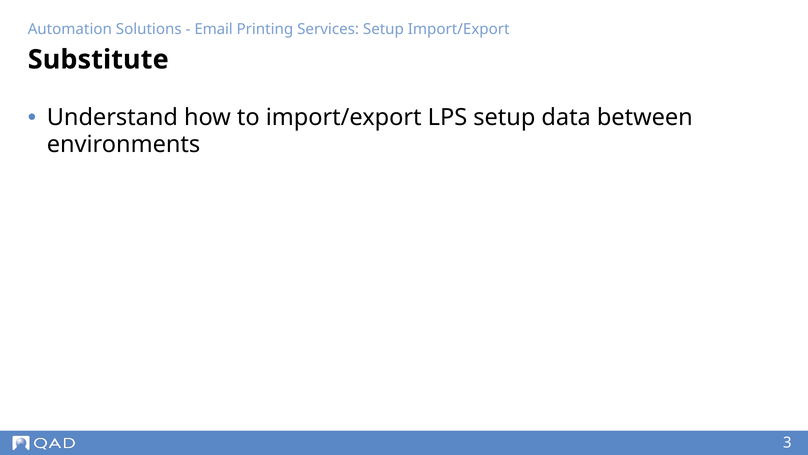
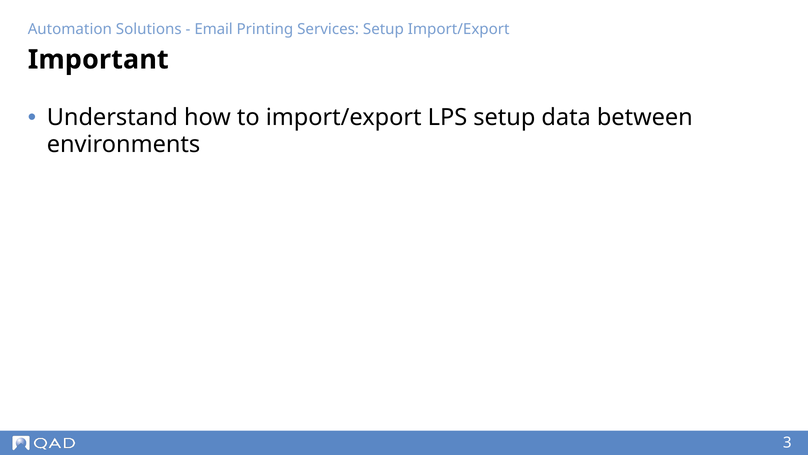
Substitute: Substitute -> Important
